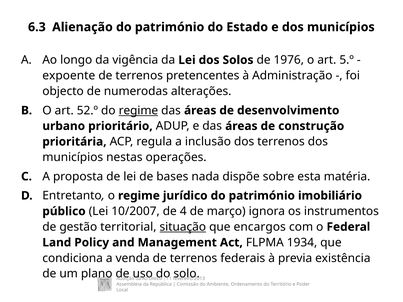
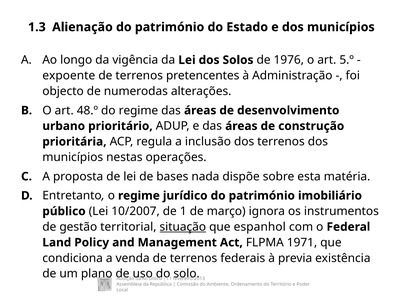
6.3: 6.3 -> 1.3
52.º: 52.º -> 48.º
regime at (138, 111) underline: present -> none
4: 4 -> 1
encargos: encargos -> espanhol
1934: 1934 -> 1971
